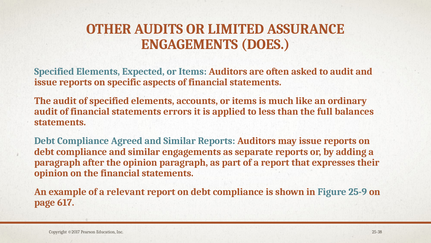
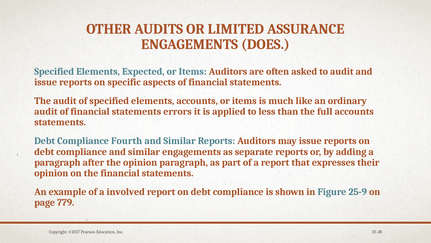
full balances: balances -> accounts
Agreed: Agreed -> Fourth
relevant: relevant -> involved
617: 617 -> 779
